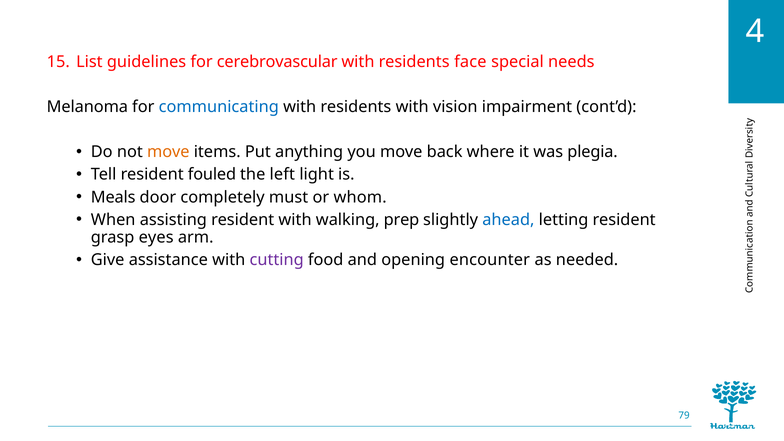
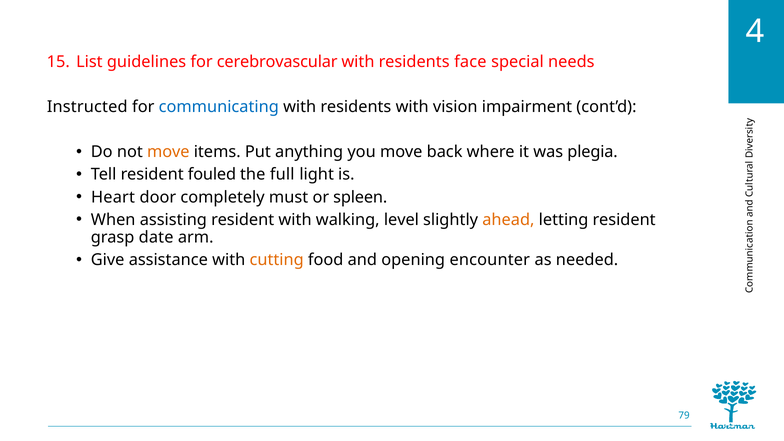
Melanoma: Melanoma -> Instructed
left: left -> full
Meals: Meals -> Heart
whom: whom -> spleen
prep: prep -> level
ahead colour: blue -> orange
eyes: eyes -> date
cutting colour: purple -> orange
